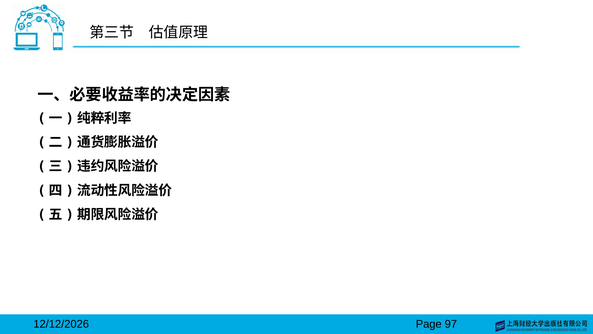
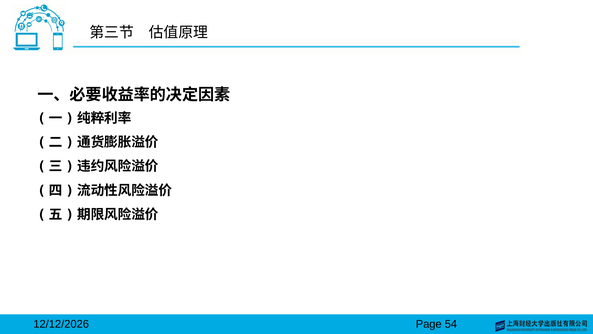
97: 97 -> 54
